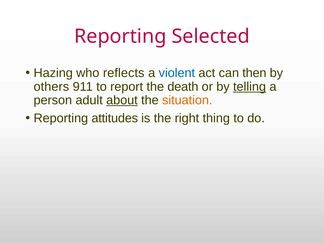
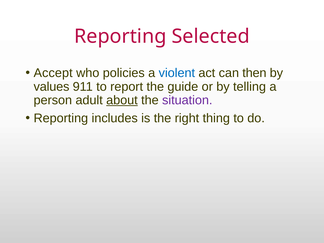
Hazing: Hazing -> Accept
reflects: reflects -> policies
others: others -> values
death: death -> guide
telling underline: present -> none
situation colour: orange -> purple
attitudes: attitudes -> includes
